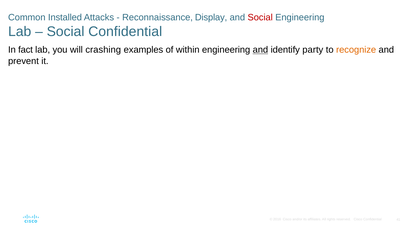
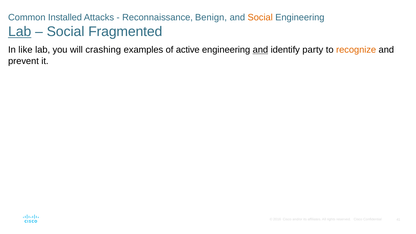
Display: Display -> Benign
Social at (260, 17) colour: red -> orange
Lab at (20, 32) underline: none -> present
Social Confidential: Confidential -> Fragmented
fact: fact -> like
within: within -> active
